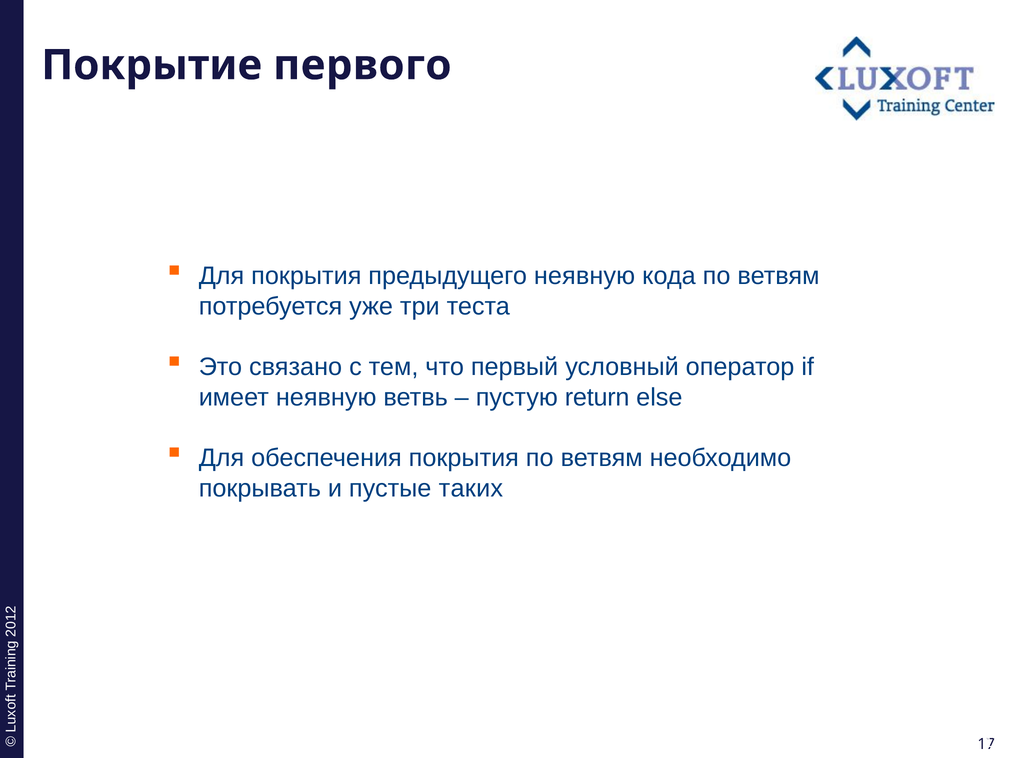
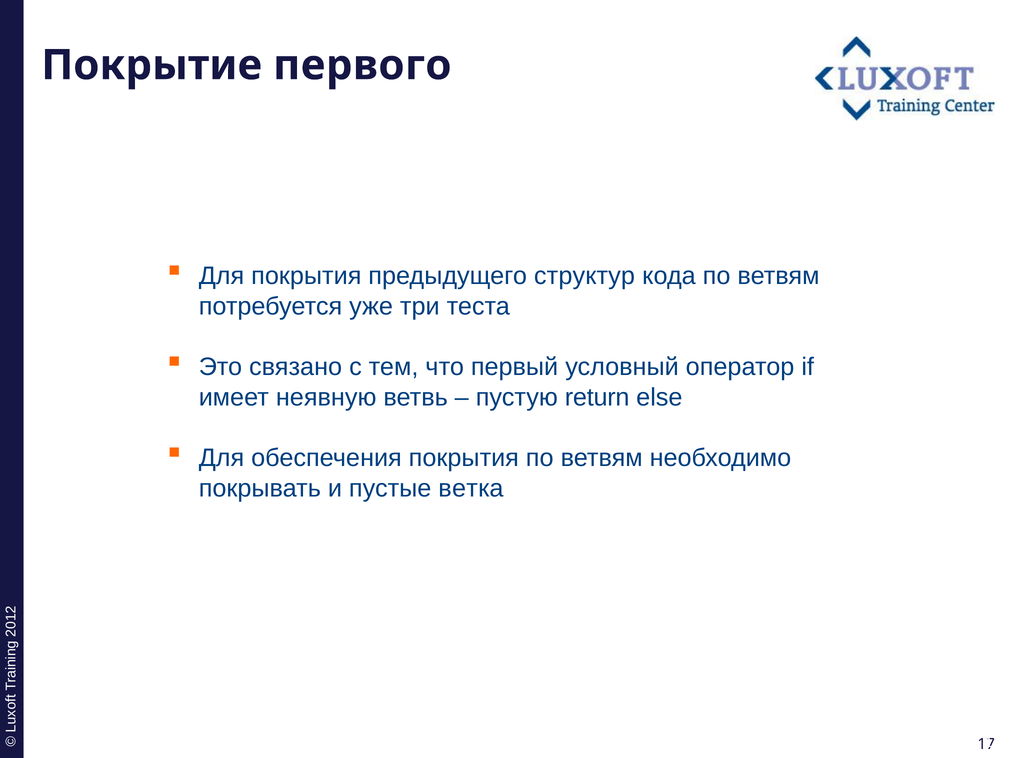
предыдущего неявную: неявную -> структур
таких: таких -> ветка
